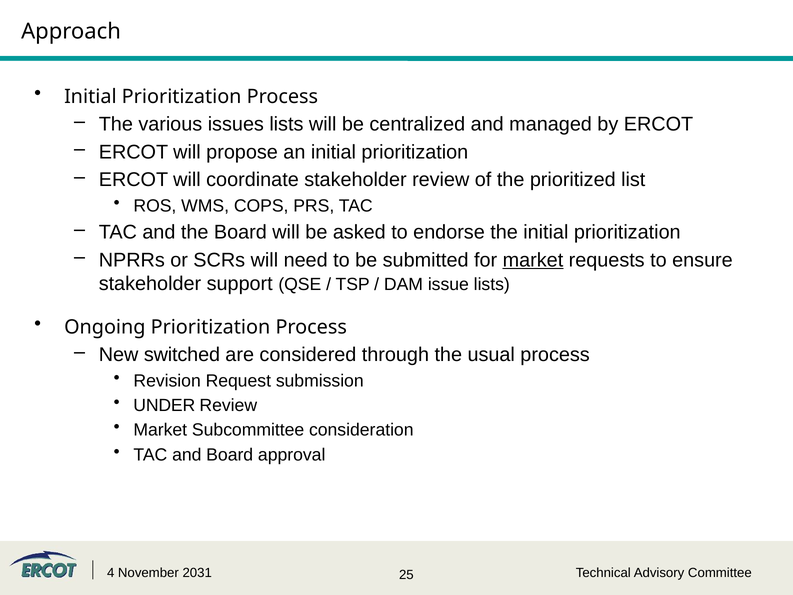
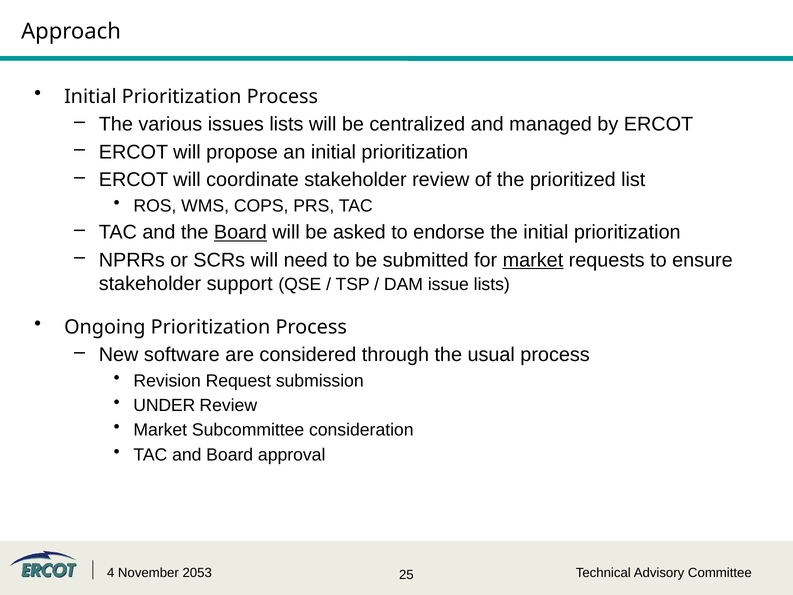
Board at (240, 232) underline: none -> present
switched: switched -> software
2031: 2031 -> 2053
